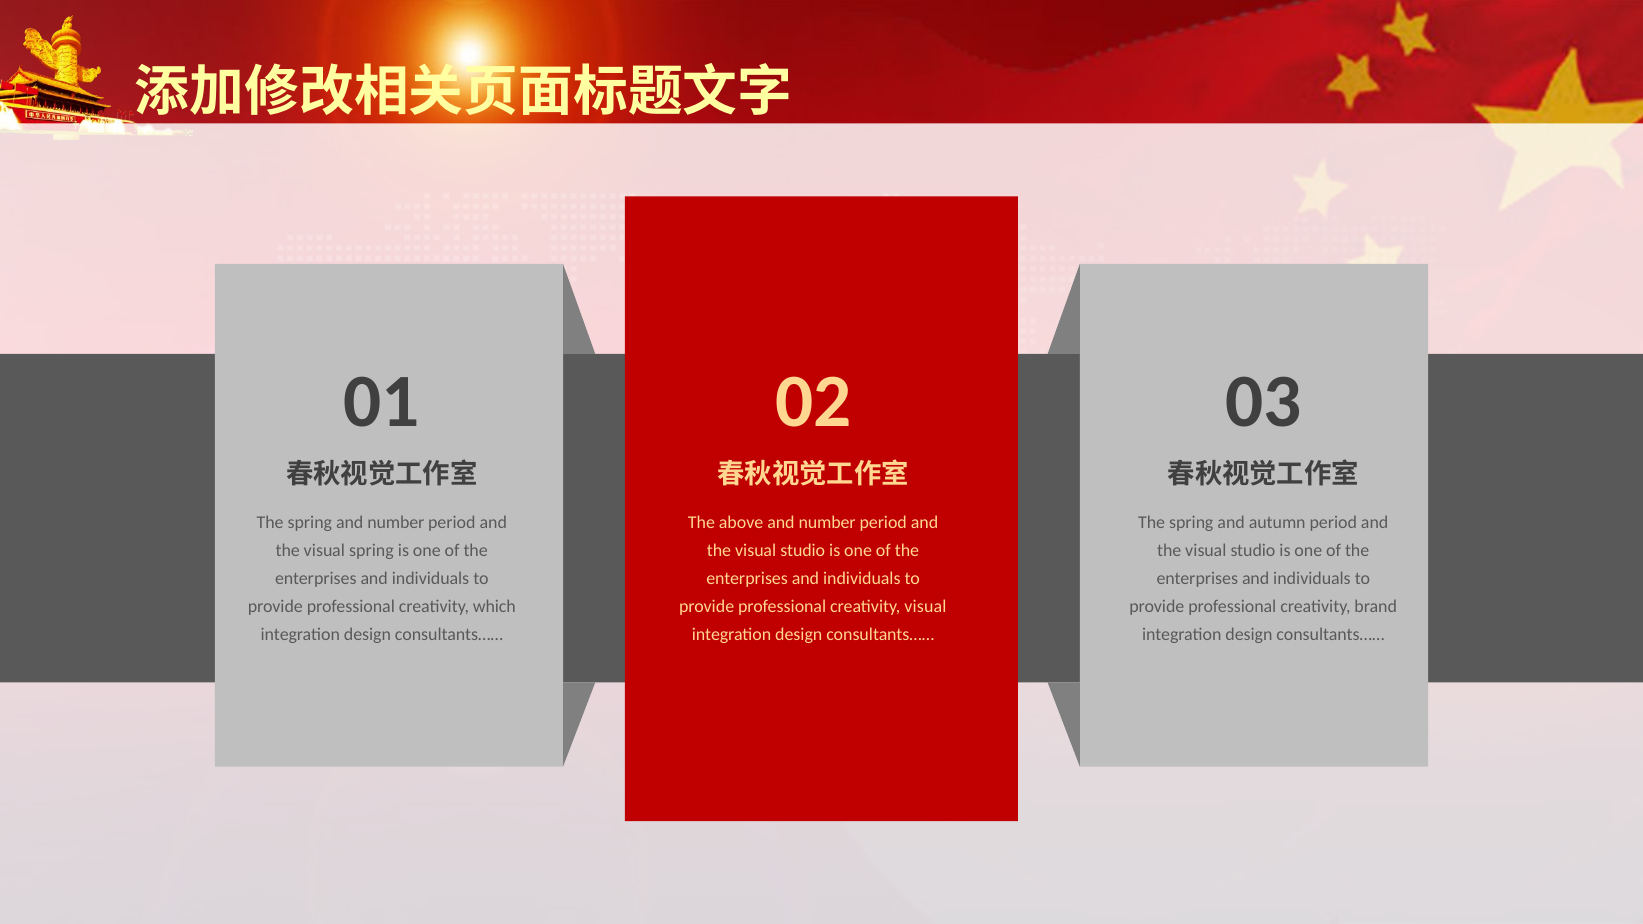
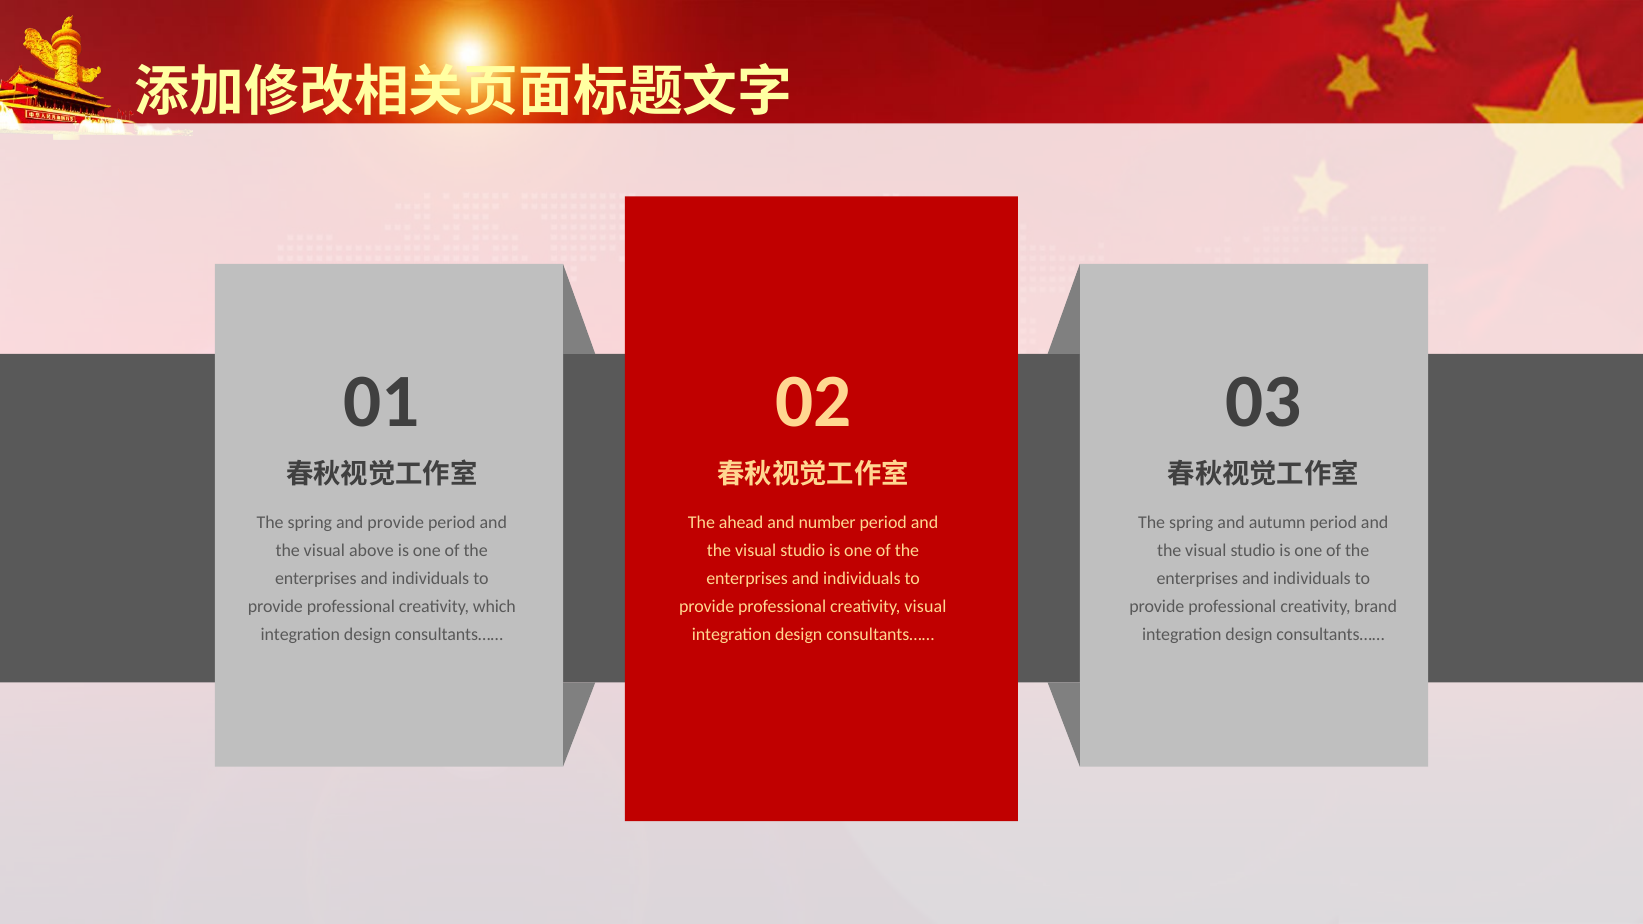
spring and number: number -> provide
above: above -> ahead
visual spring: spring -> above
